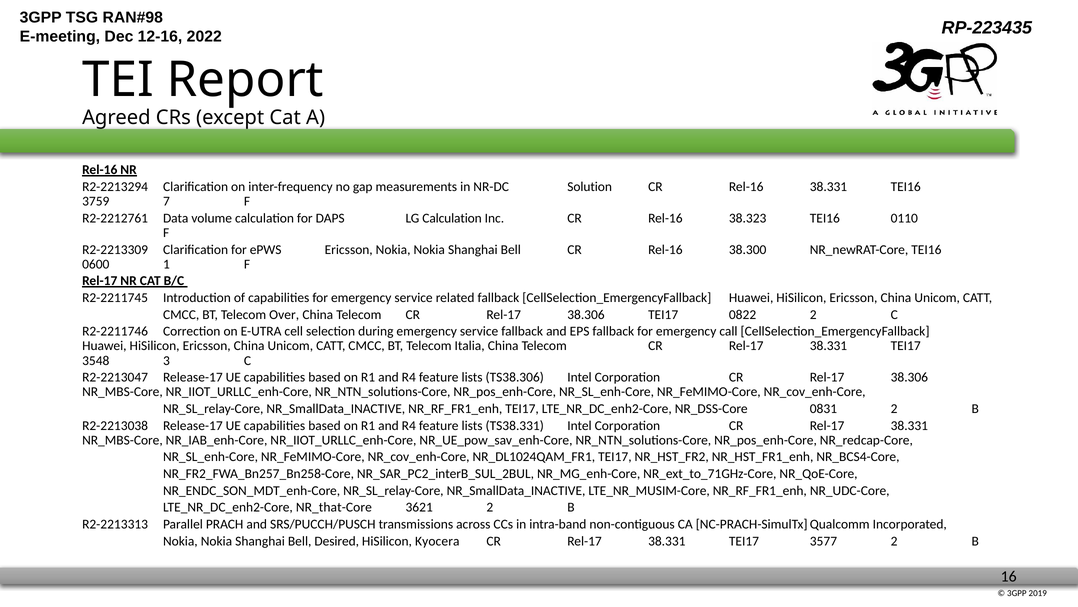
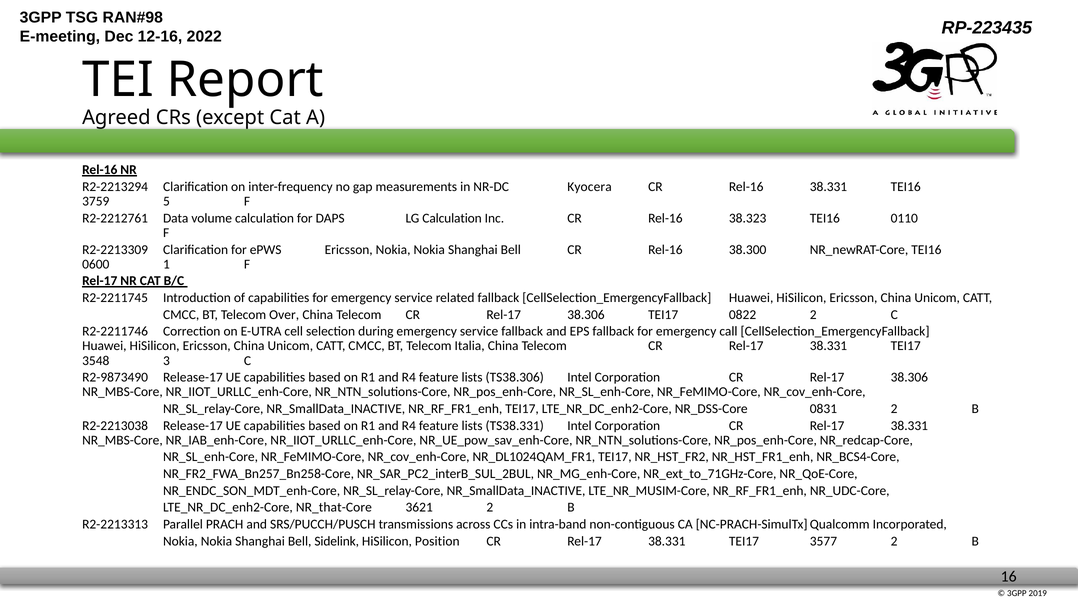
Solution: Solution -> Kyocera
7: 7 -> 5
R2-2213047: R2-2213047 -> R2-9873490
Desired: Desired -> Sidelink
Kyocera: Kyocera -> Position
